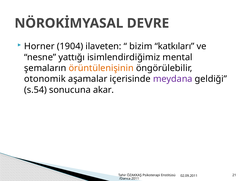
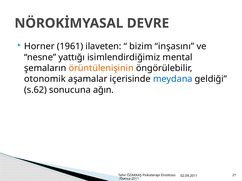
1904: 1904 -> 1961
katkıları: katkıları -> inşasını
meydana colour: purple -> blue
s.54: s.54 -> s.62
akar: akar -> ağın
